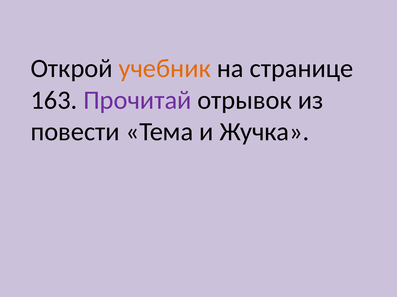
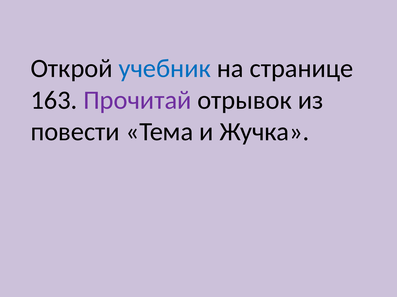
учебник colour: orange -> blue
